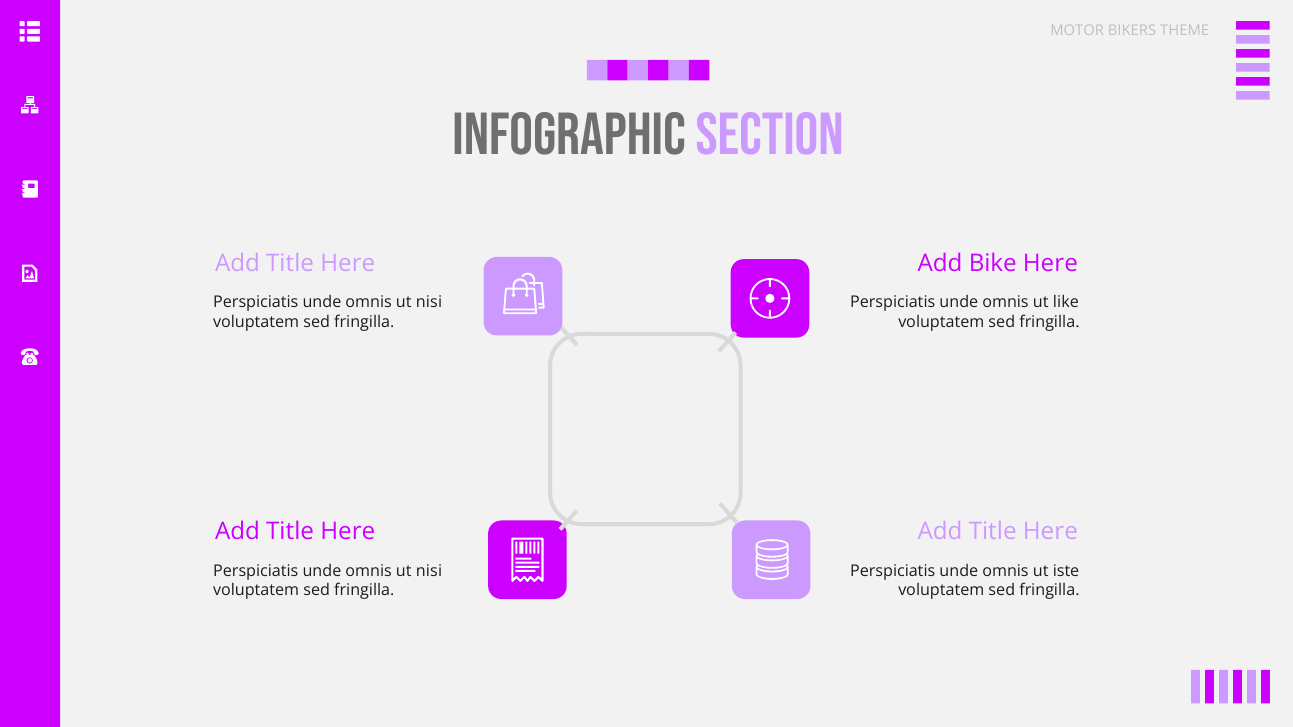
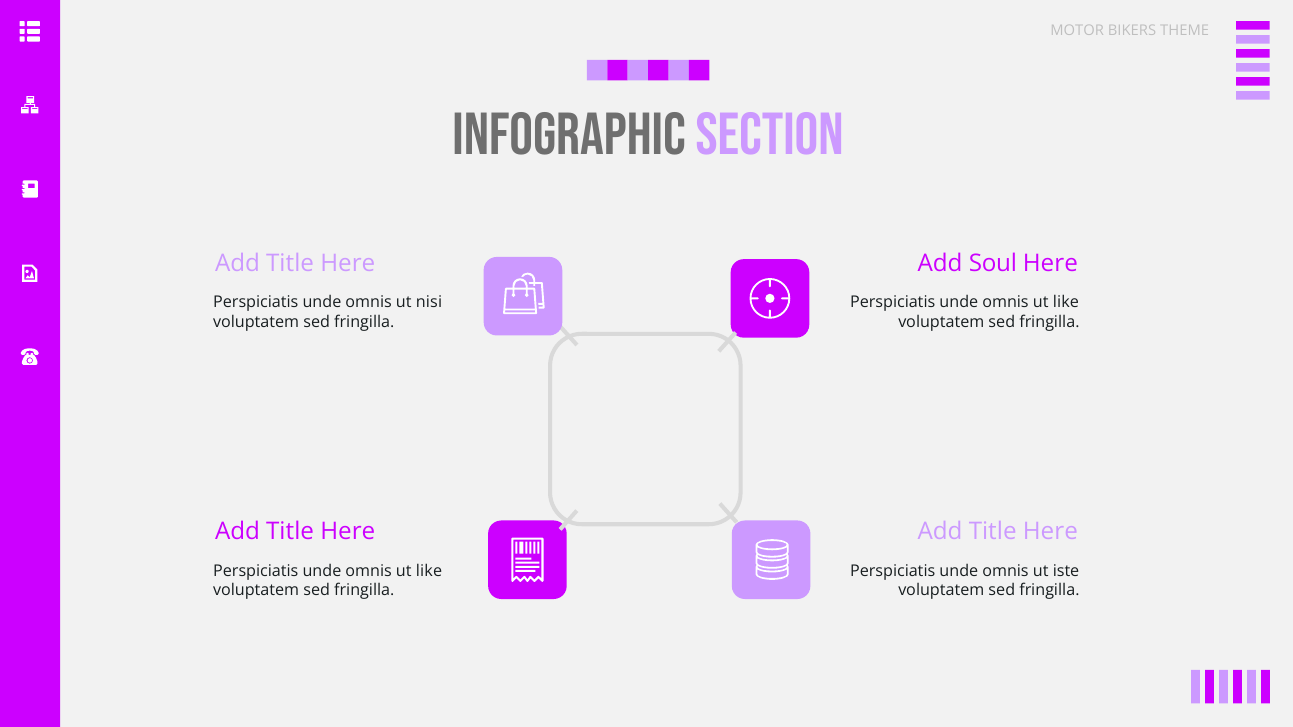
Bike: Bike -> Soul
nisi at (429, 571): nisi -> like
